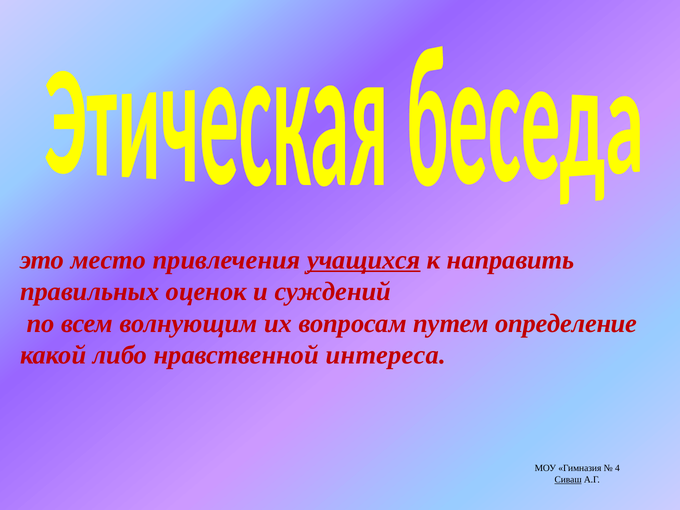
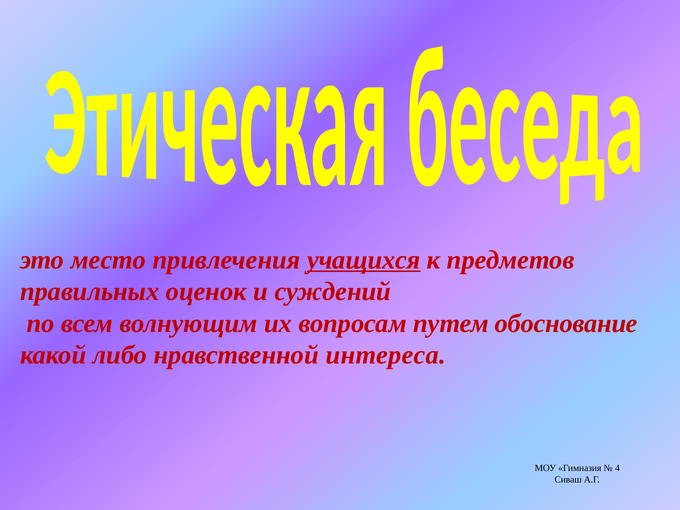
направить: направить -> предметов
определение: определение -> обоснование
Сиваш underline: present -> none
